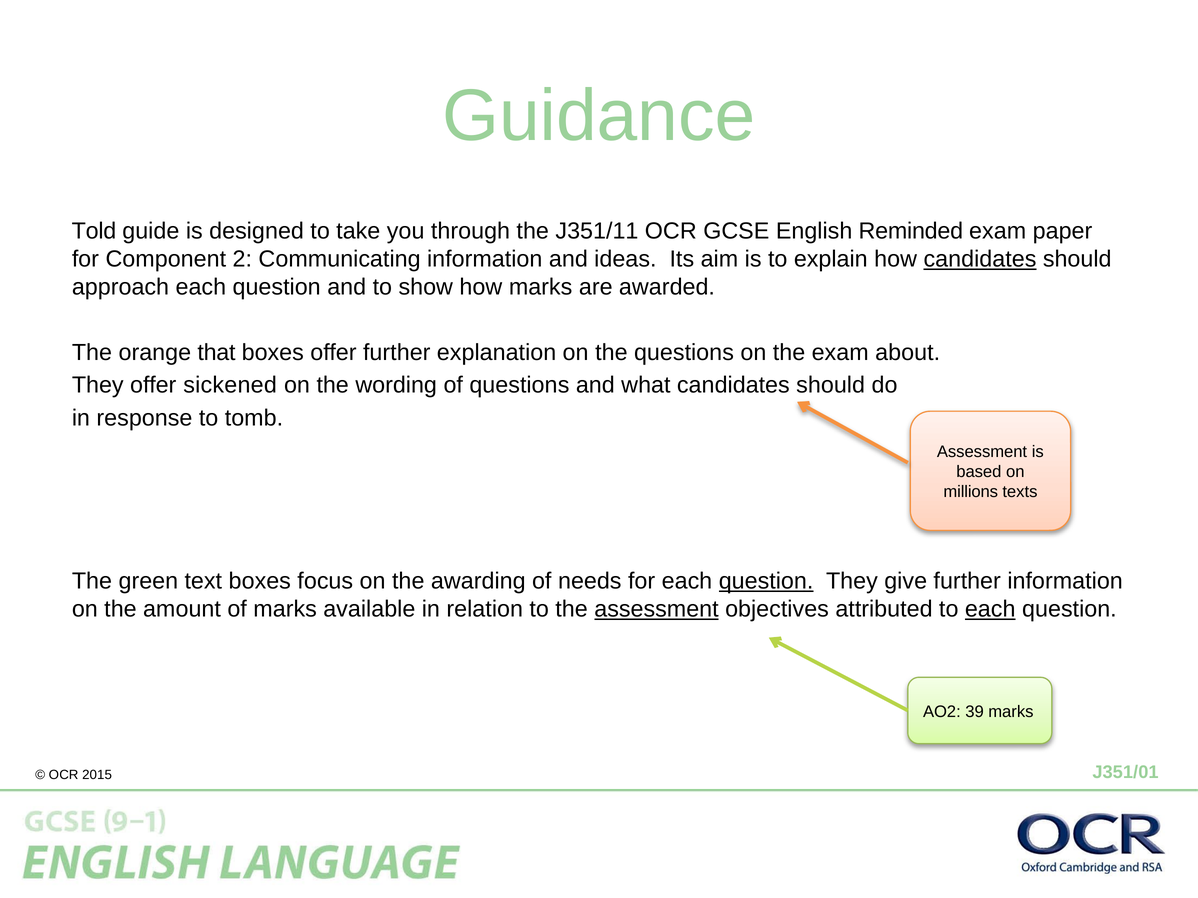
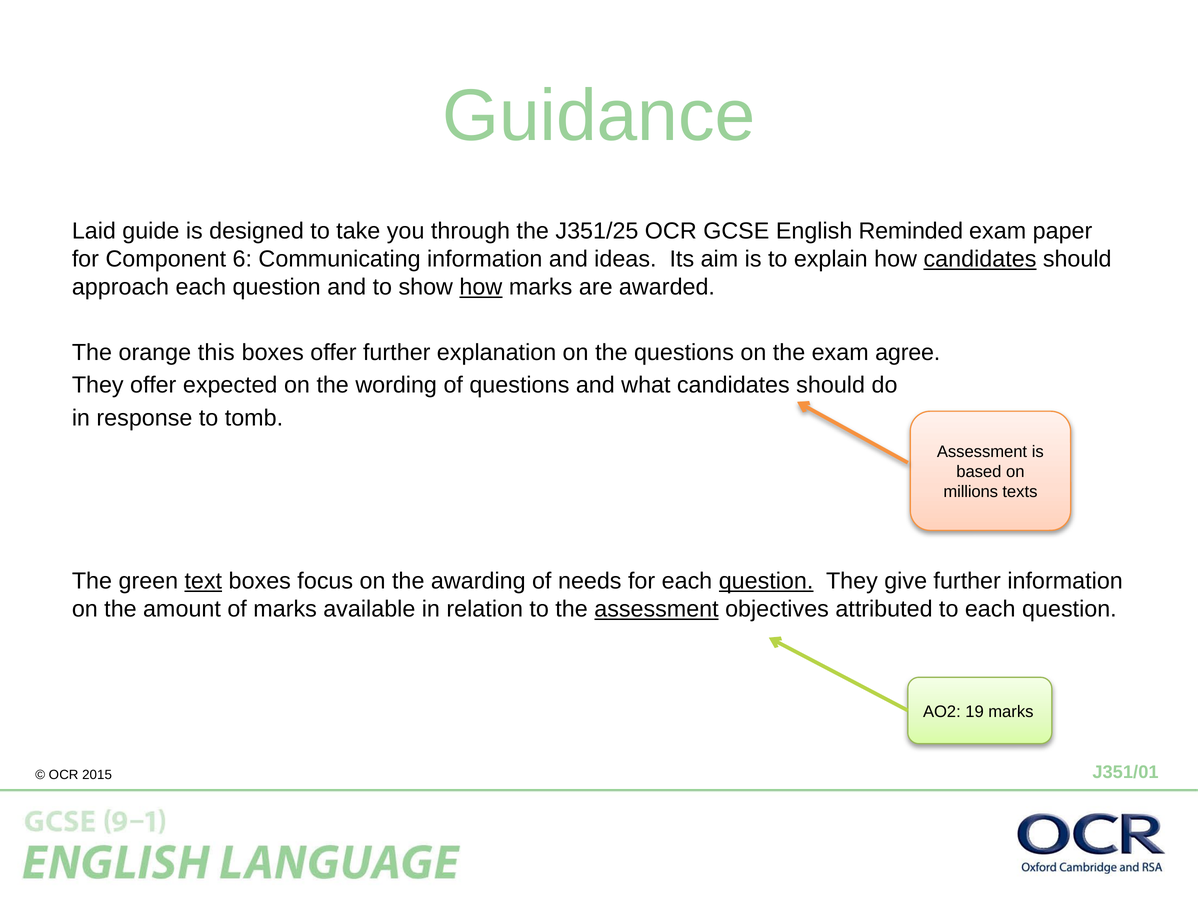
Told: Told -> Laid
J351/11: J351/11 -> J351/25
2: 2 -> 6
how at (481, 287) underline: none -> present
that: that -> this
about: about -> agree
sickened: sickened -> expected
text underline: none -> present
each at (990, 610) underline: present -> none
39: 39 -> 19
